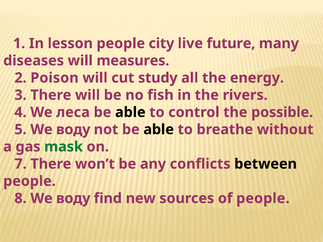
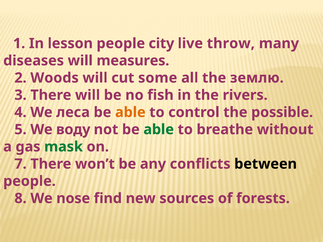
future: future -> throw
Poison: Poison -> Woods
study: study -> some
energy: energy -> землю
able at (130, 112) colour: black -> orange
able at (159, 130) colour: black -> green
8 We воду: воду -> nose
of people: people -> forests
